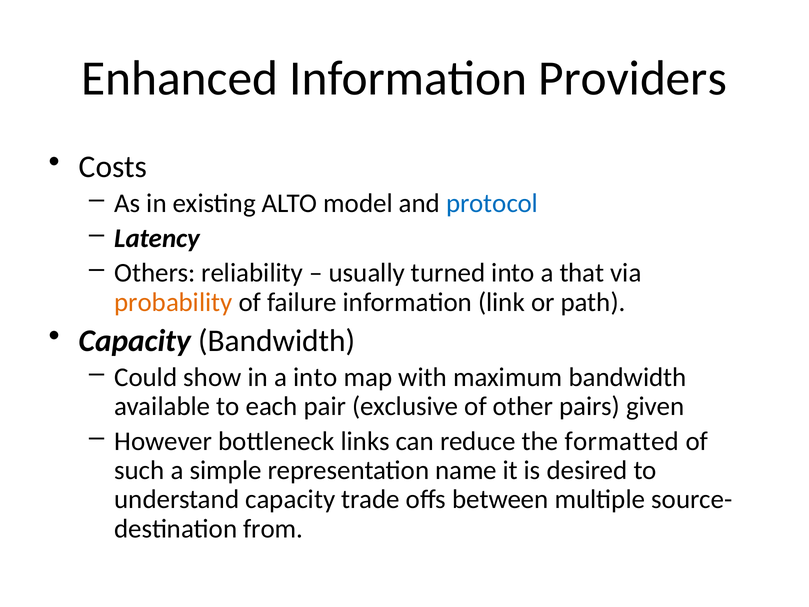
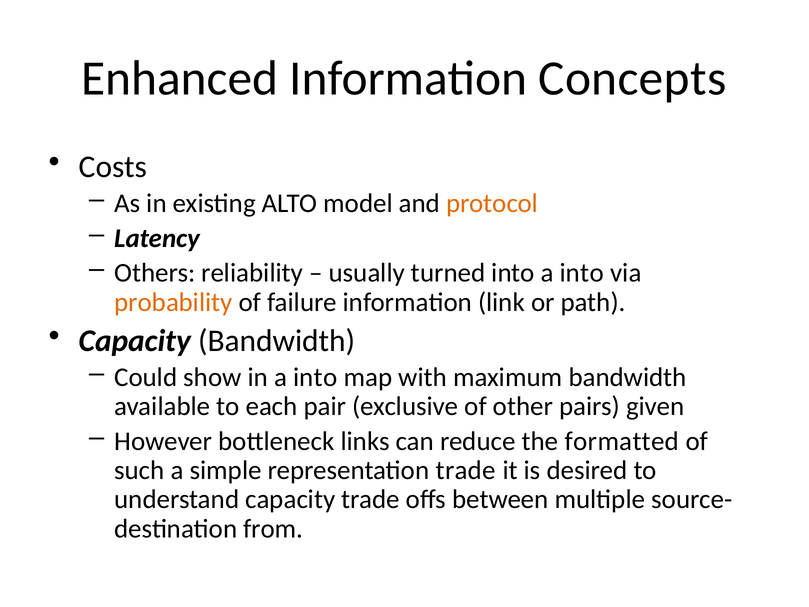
Providers: Providers -> Concepts
protocol colour: blue -> orange
into a that: that -> into
representation name: name -> trade
